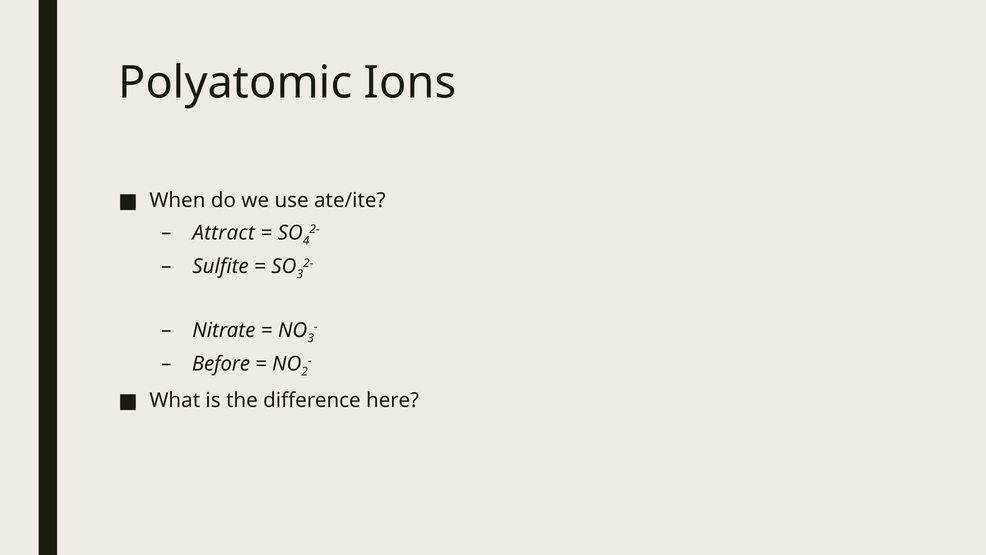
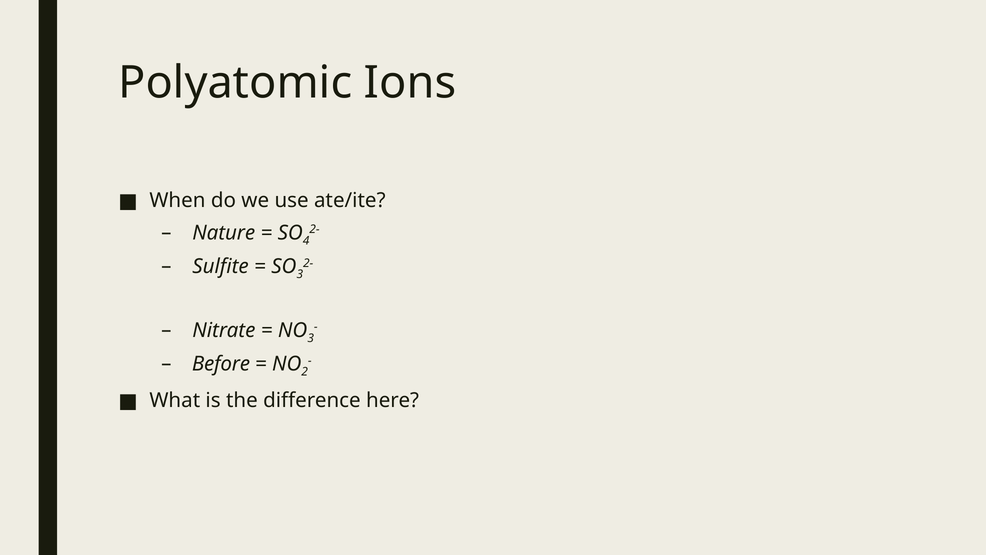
Attract: Attract -> Nature
